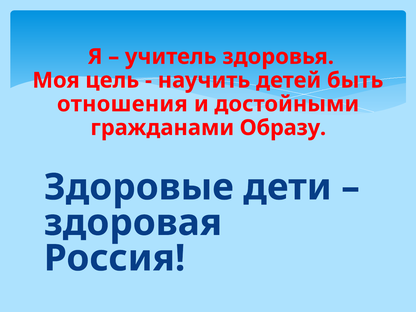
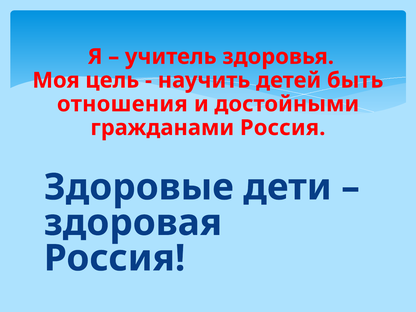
гражданами Образу: Образу -> Россия
